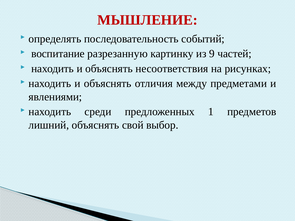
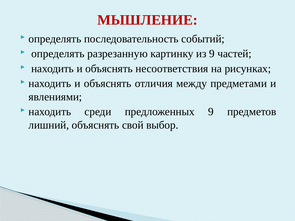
воспитание at (58, 54): воспитание -> определять
предложенных 1: 1 -> 9
